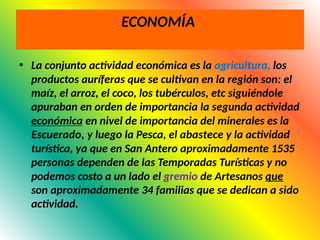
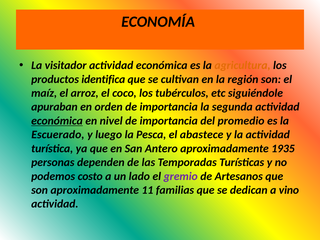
conjunto: conjunto -> visitador
agricultura colour: blue -> orange
auríferas: auríferas -> identifica
minerales: minerales -> promedio
1535: 1535 -> 1935
que at (274, 176) underline: present -> none
34: 34 -> 11
sido: sido -> vino
